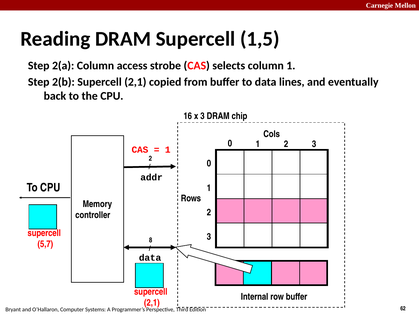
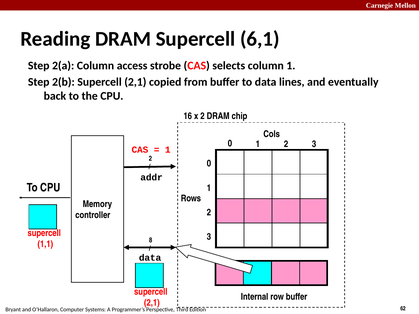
1,5: 1,5 -> 6,1
x 3: 3 -> 2
5,7: 5,7 -> 1,1
